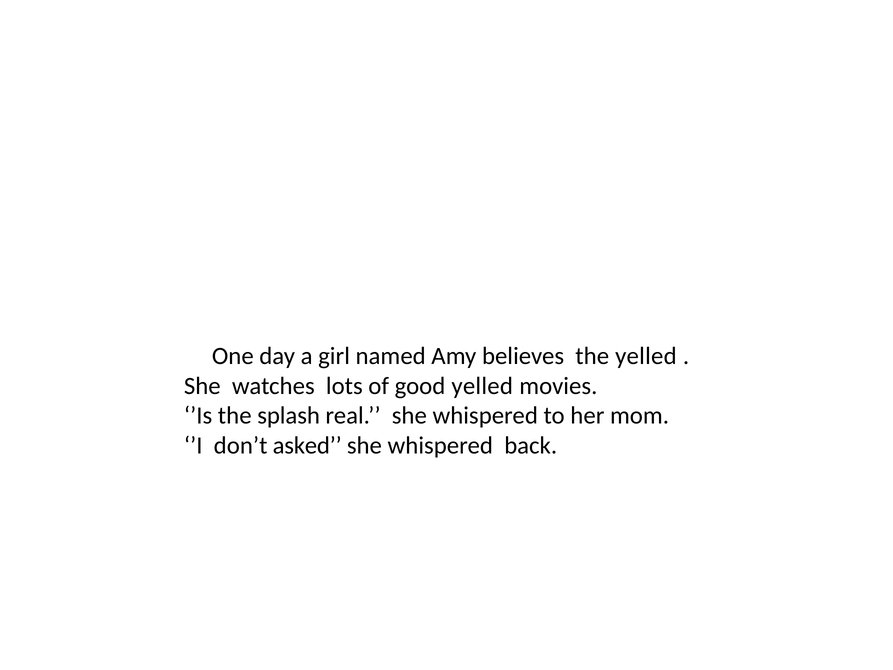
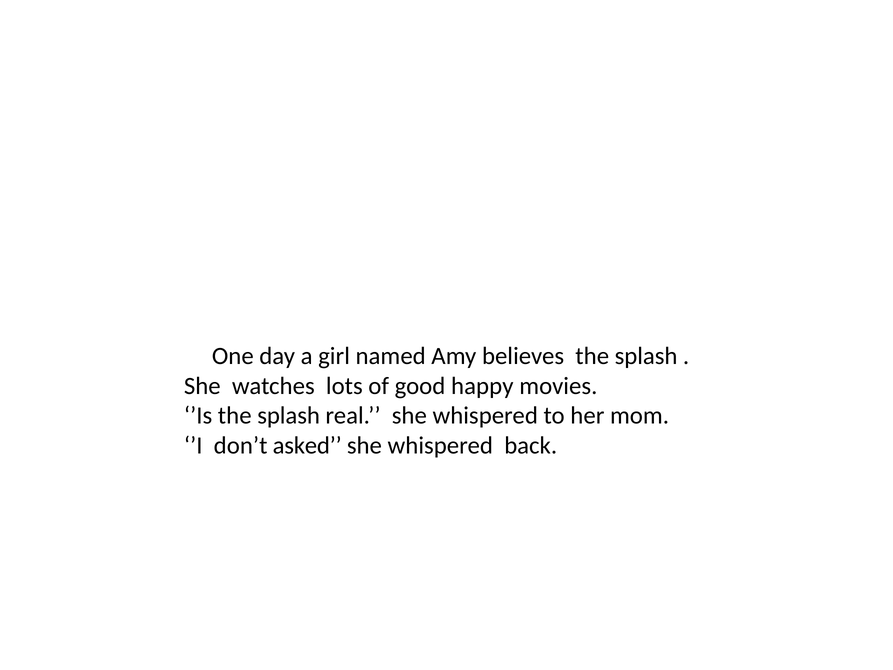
believes the yelled: yelled -> splash
good yelled: yelled -> happy
